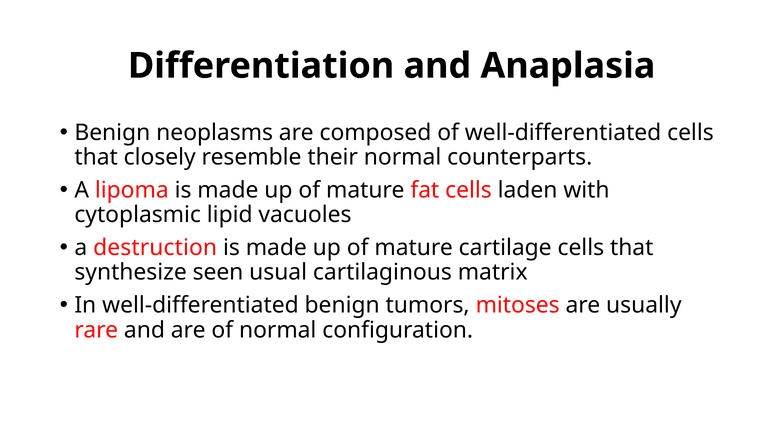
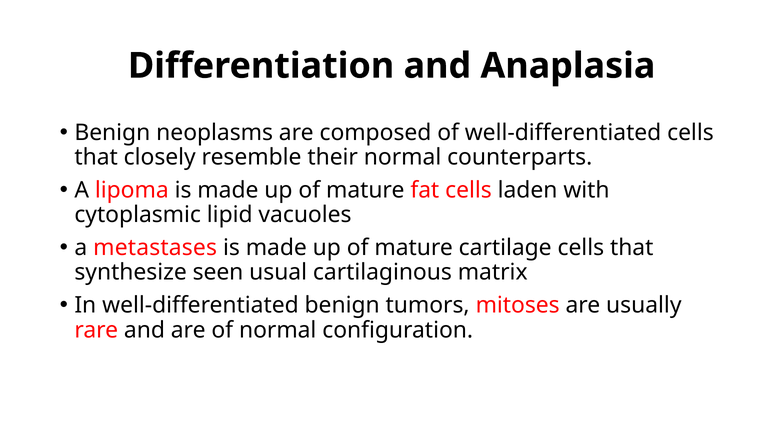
destruction: destruction -> metastases
